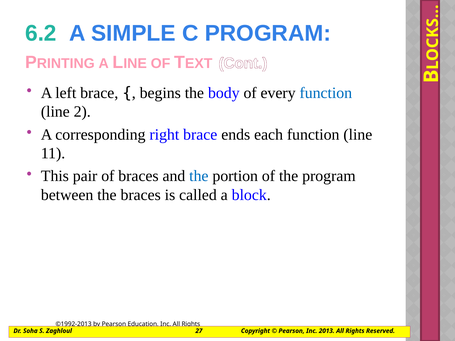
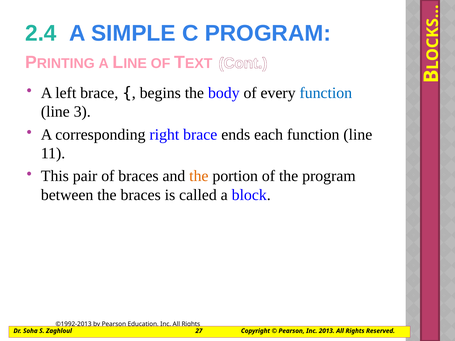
6.2: 6.2 -> 2.4
2: 2 -> 3
the at (199, 176) colour: blue -> orange
